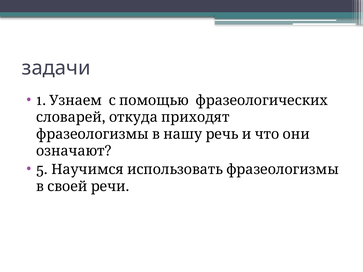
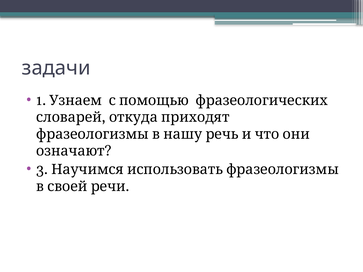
5: 5 -> 3
